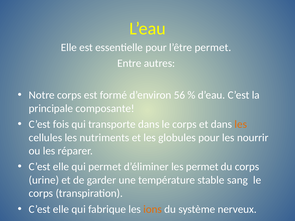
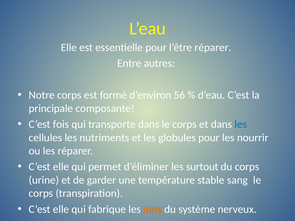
l’être permet: permet -> réparer
les at (241, 124) colour: orange -> blue
les permet: permet -> surtout
